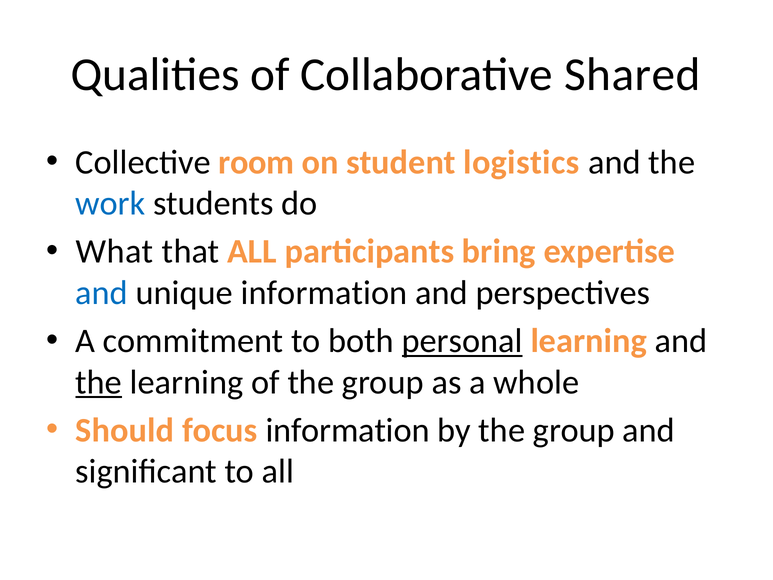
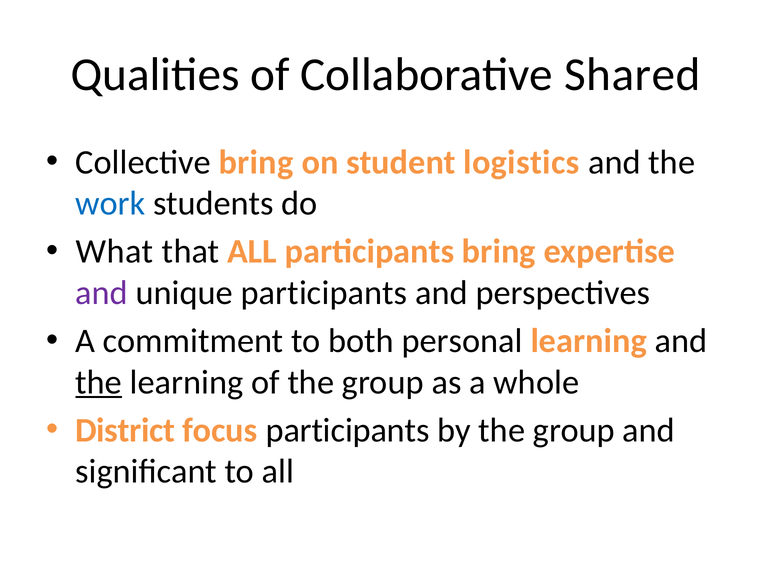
Collective room: room -> bring
and at (102, 293) colour: blue -> purple
unique information: information -> participants
personal underline: present -> none
Should: Should -> District
focus information: information -> participants
